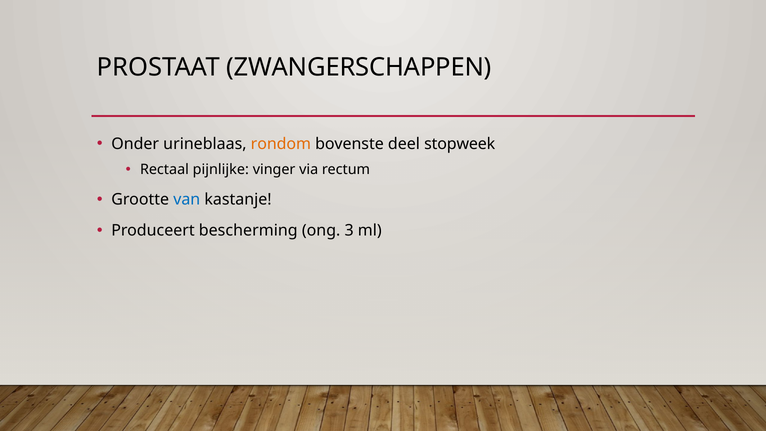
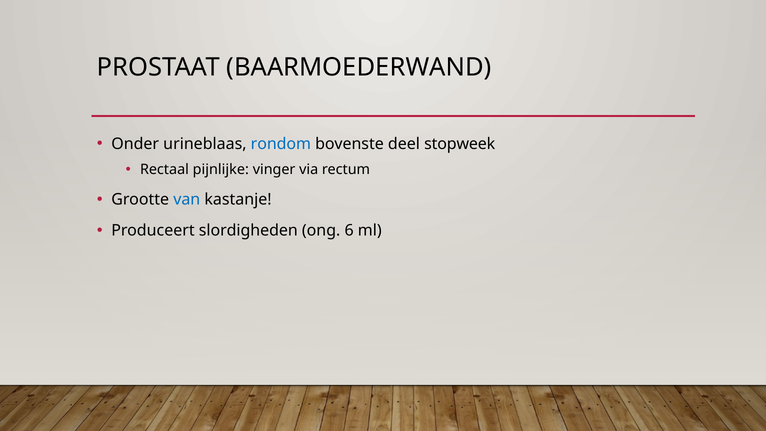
ZWANGERSCHAPPEN: ZWANGERSCHAPPEN -> BAARMOEDERWAND
rondom colour: orange -> blue
bescherming: bescherming -> slordigheden
3: 3 -> 6
